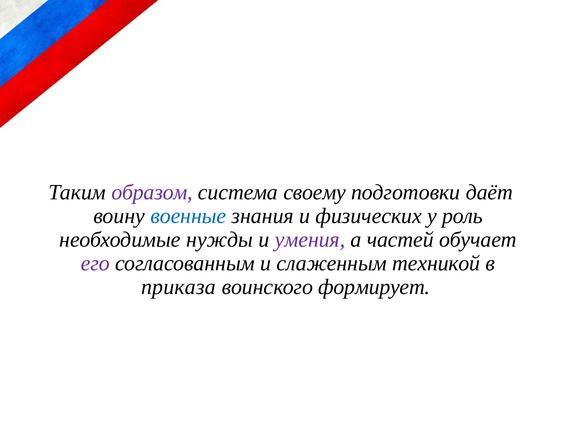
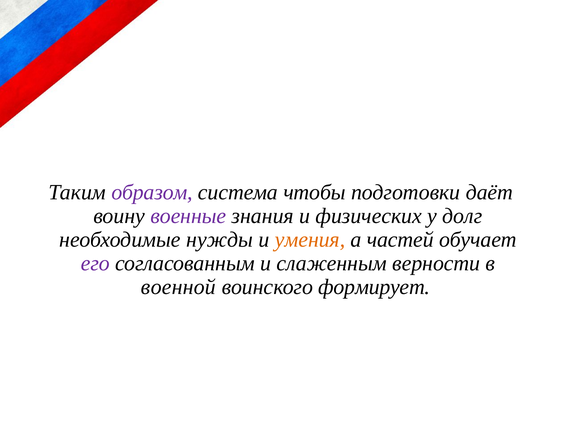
своему: своему -> чтобы
военные colour: blue -> purple
роль: роль -> долг
умения colour: purple -> orange
техникой: техникой -> верности
приказа: приказа -> военной
